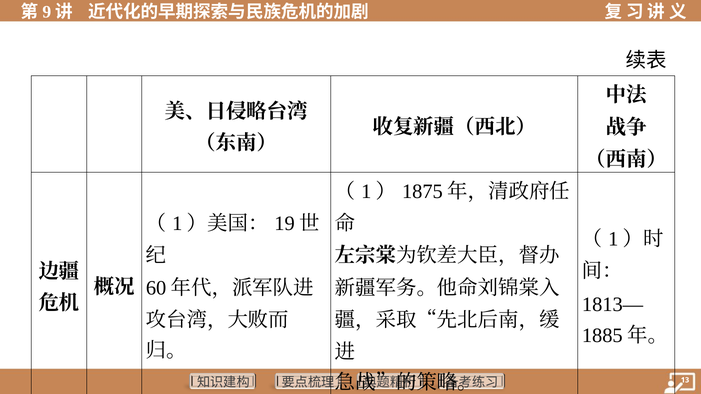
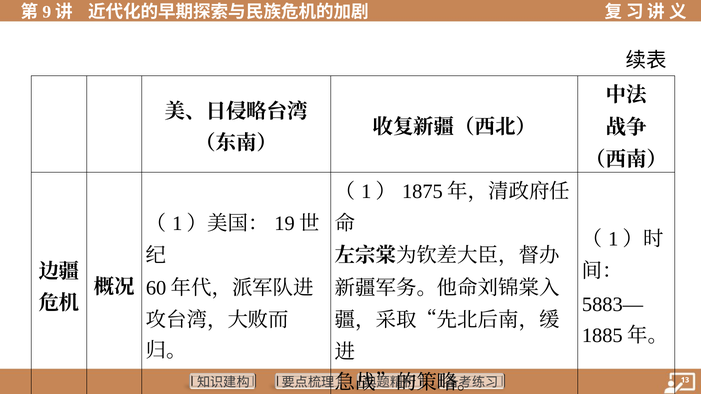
1813—: 1813— -> 5883—
